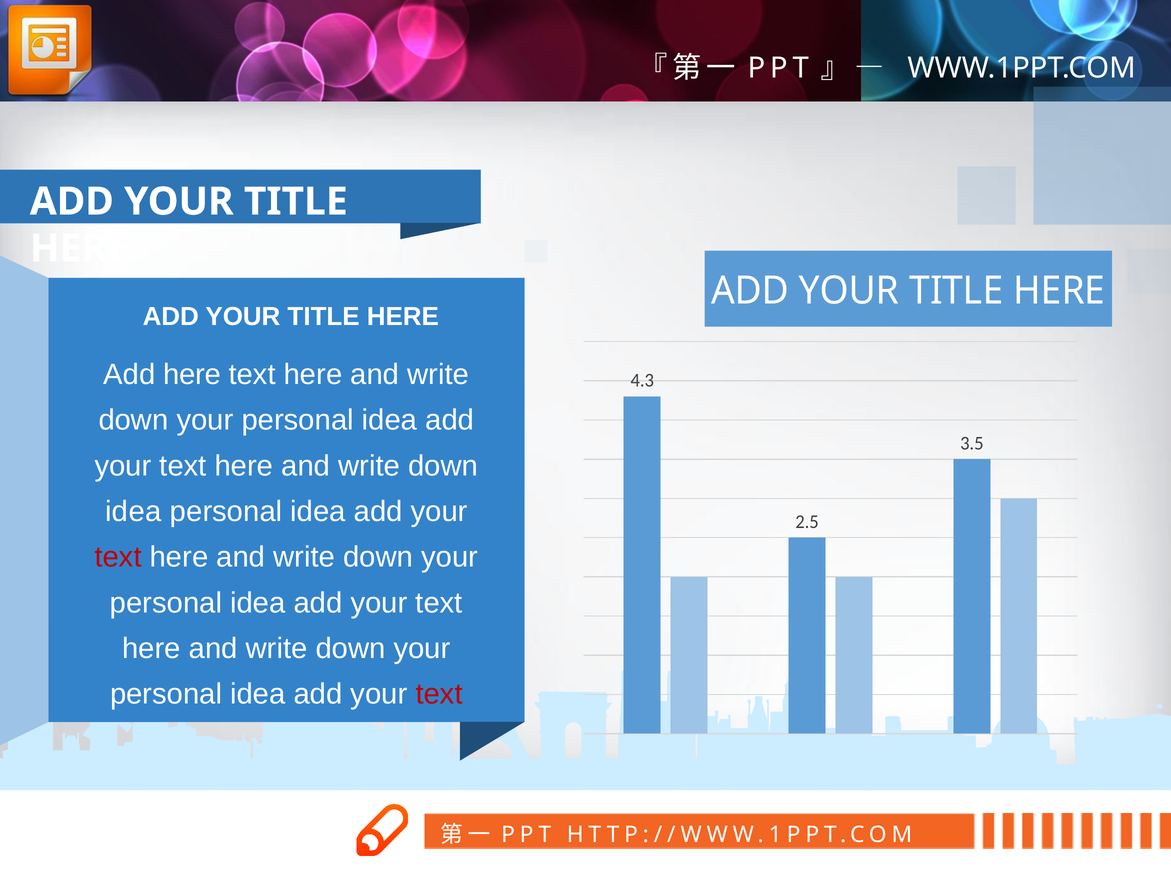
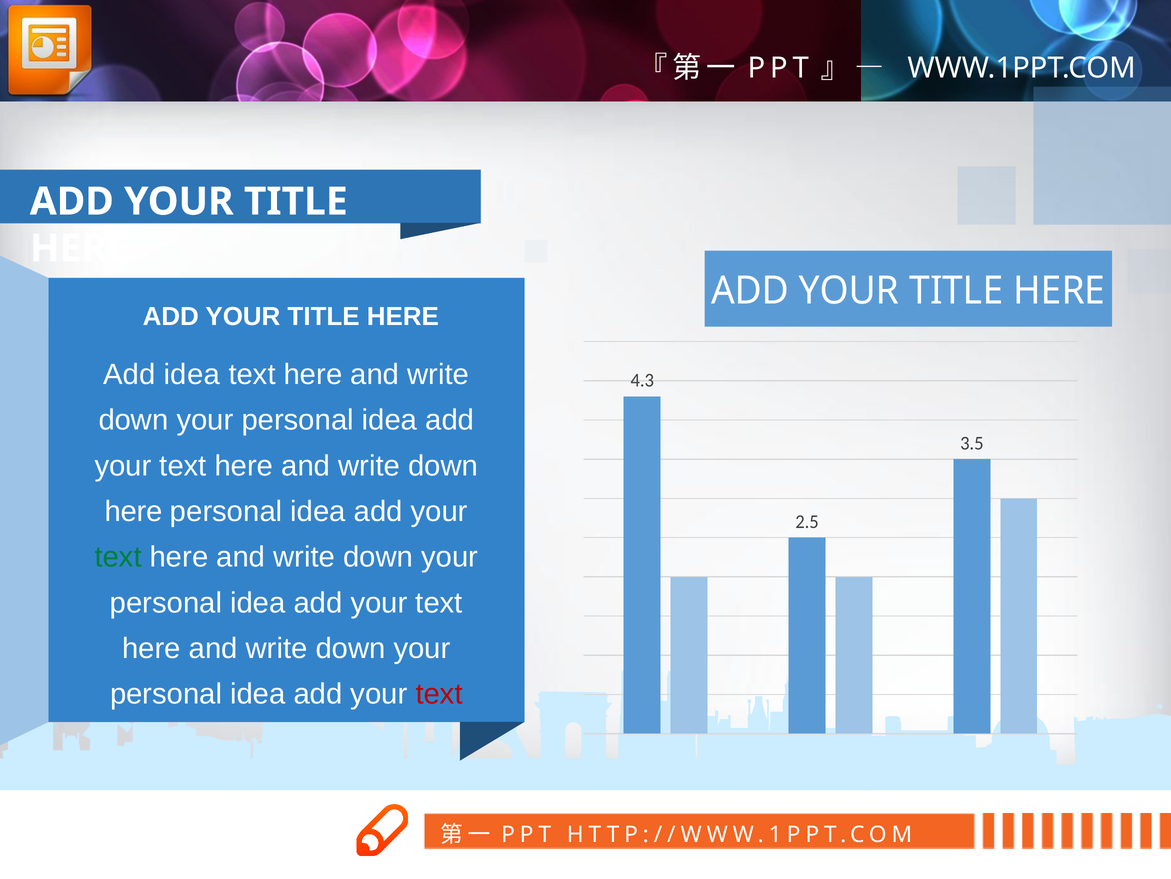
Add here: here -> idea
idea at (133, 511): idea -> here
text at (118, 557) colour: red -> green
